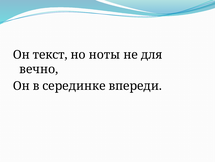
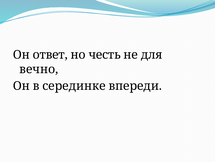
текст: текст -> ответ
ноты: ноты -> честь
